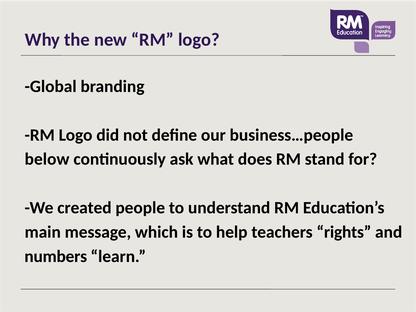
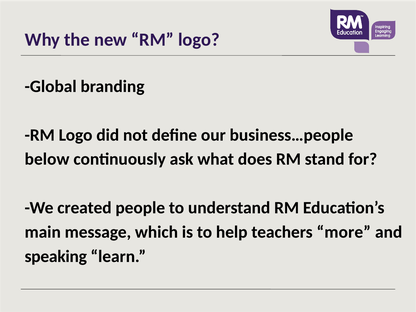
rights: rights -> more
numbers: numbers -> speaking
